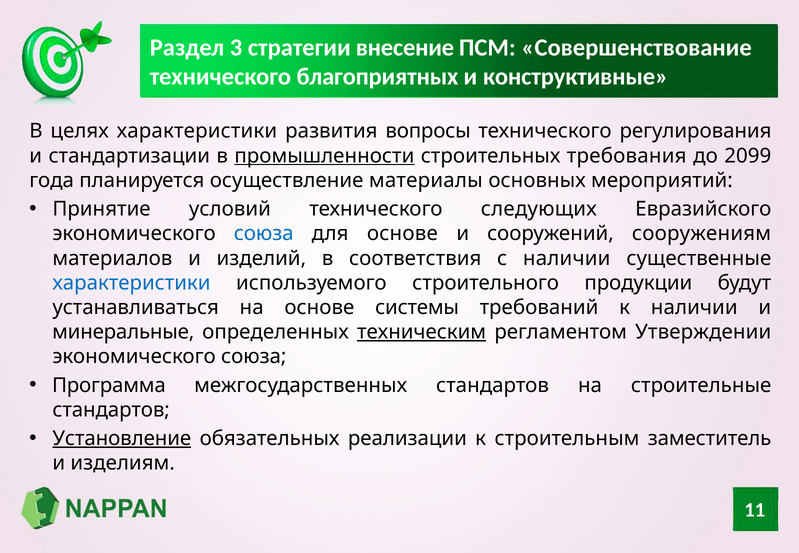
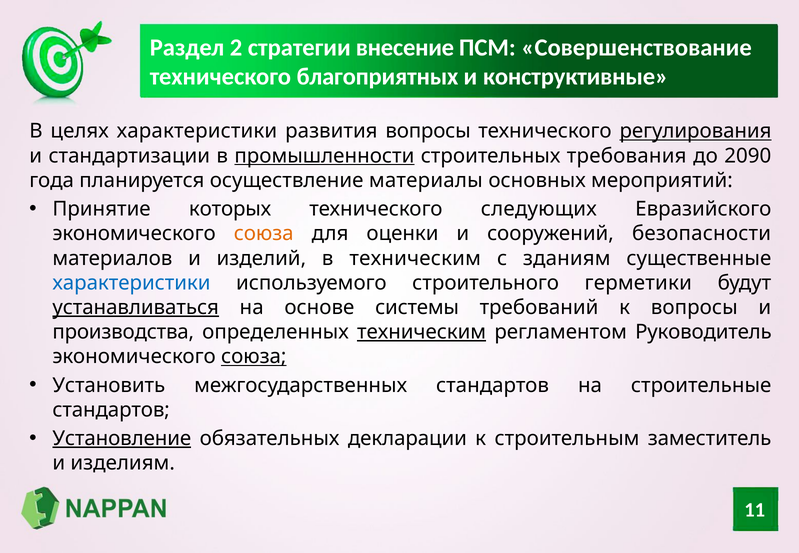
3: 3 -> 2
регулирования underline: none -> present
2099: 2099 -> 2090
условий: условий -> которых
союза at (264, 234) colour: blue -> orange
для основе: основе -> оценки
сооружениям: сооружениям -> безопасности
в соответствия: соответствия -> техническим
с наличии: наличии -> зданиям
продукции: продукции -> герметики
устанавливаться underline: none -> present
к наличии: наличии -> вопросы
минеральные: минеральные -> производства
Утверждении: Утверждении -> Руководитель
союза at (254, 357) underline: none -> present
Программа: Программа -> Установить
реализации: реализации -> декларации
